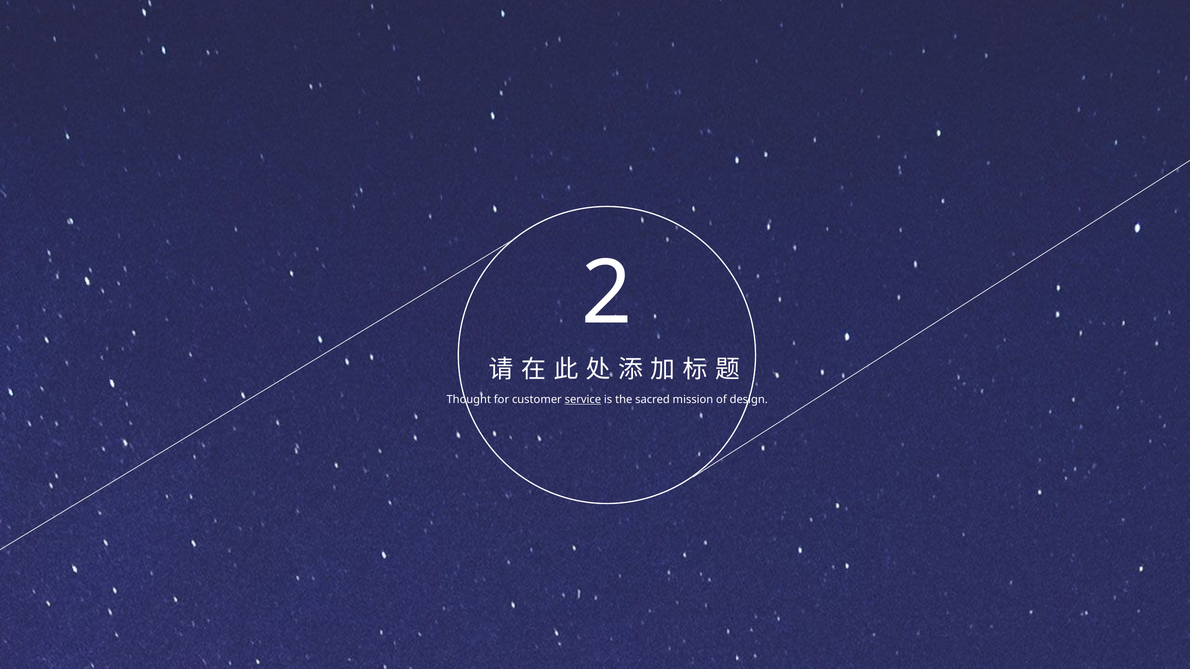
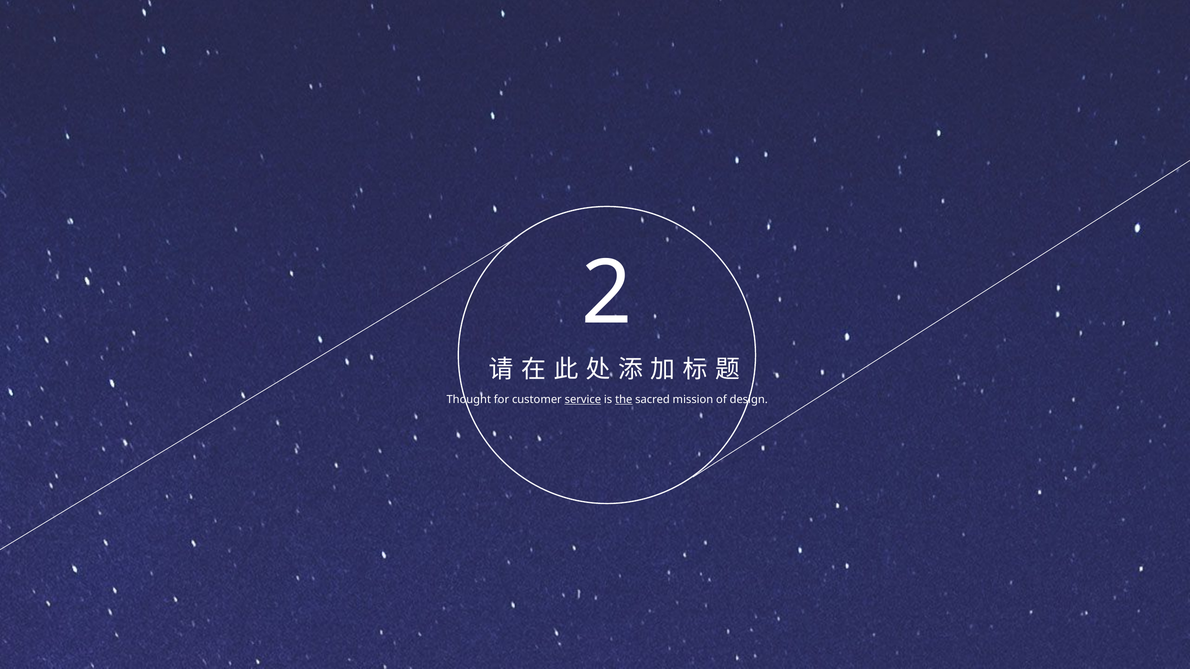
the underline: none -> present
